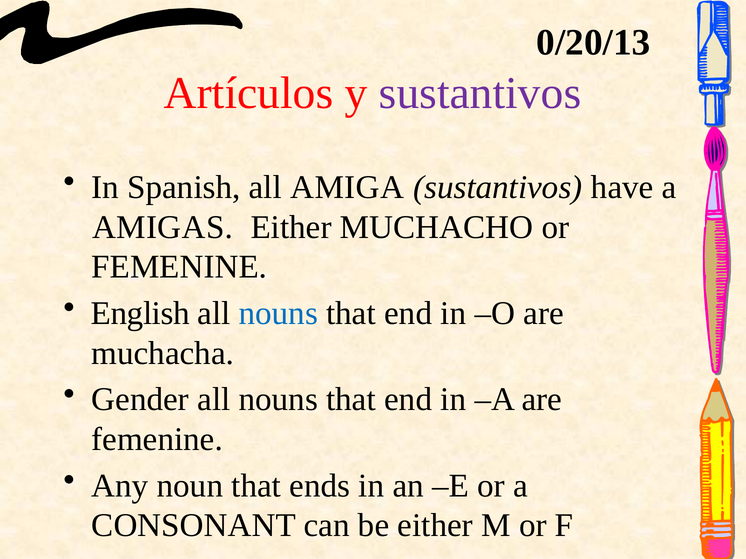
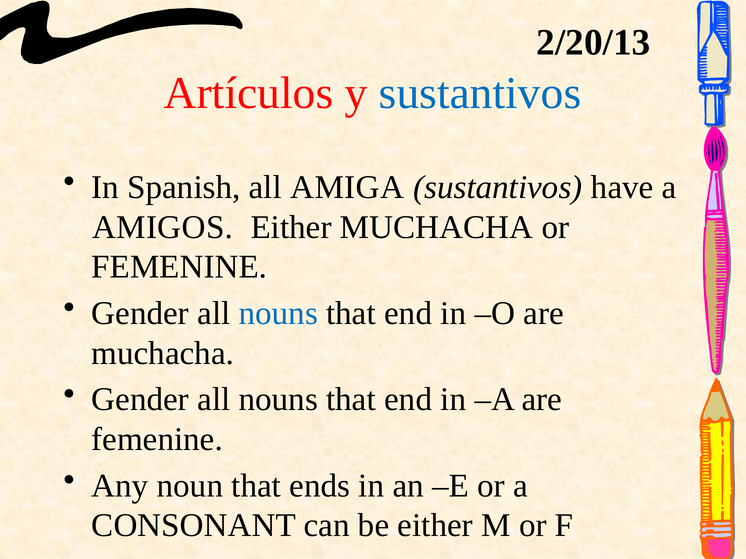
0/20/13: 0/20/13 -> 2/20/13
sustantivos at (480, 93) colour: purple -> blue
AMIGAS: AMIGAS -> AMIGOS
Either MUCHACHO: MUCHACHO -> MUCHACHA
English at (140, 314): English -> Gender
